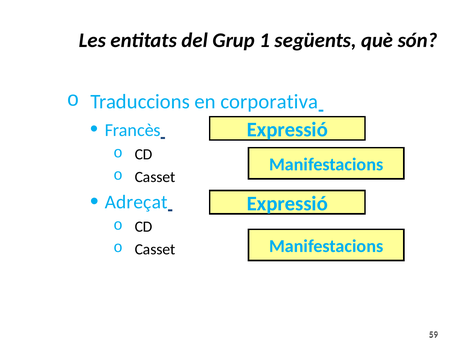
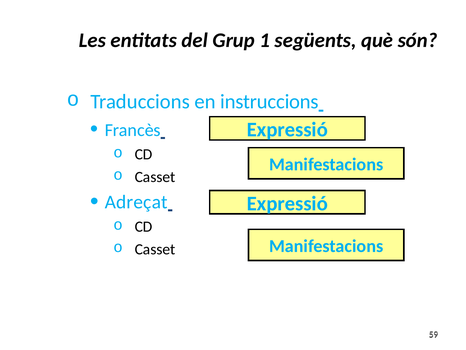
corporativa: corporativa -> instruccions
